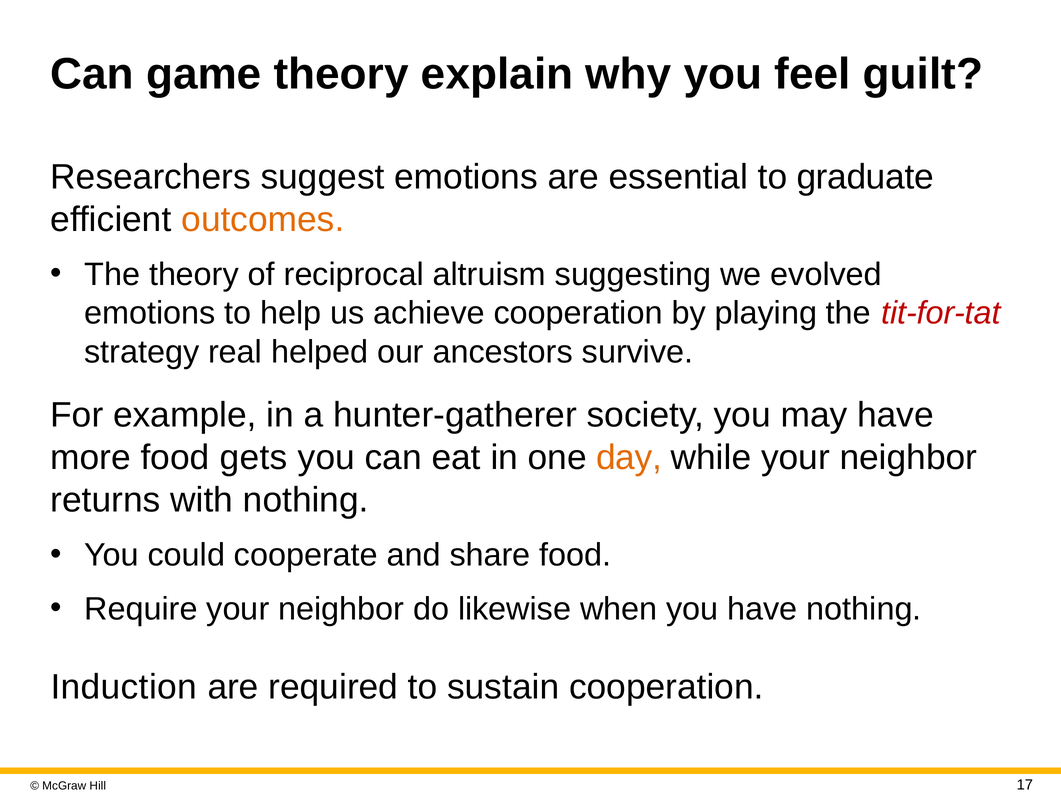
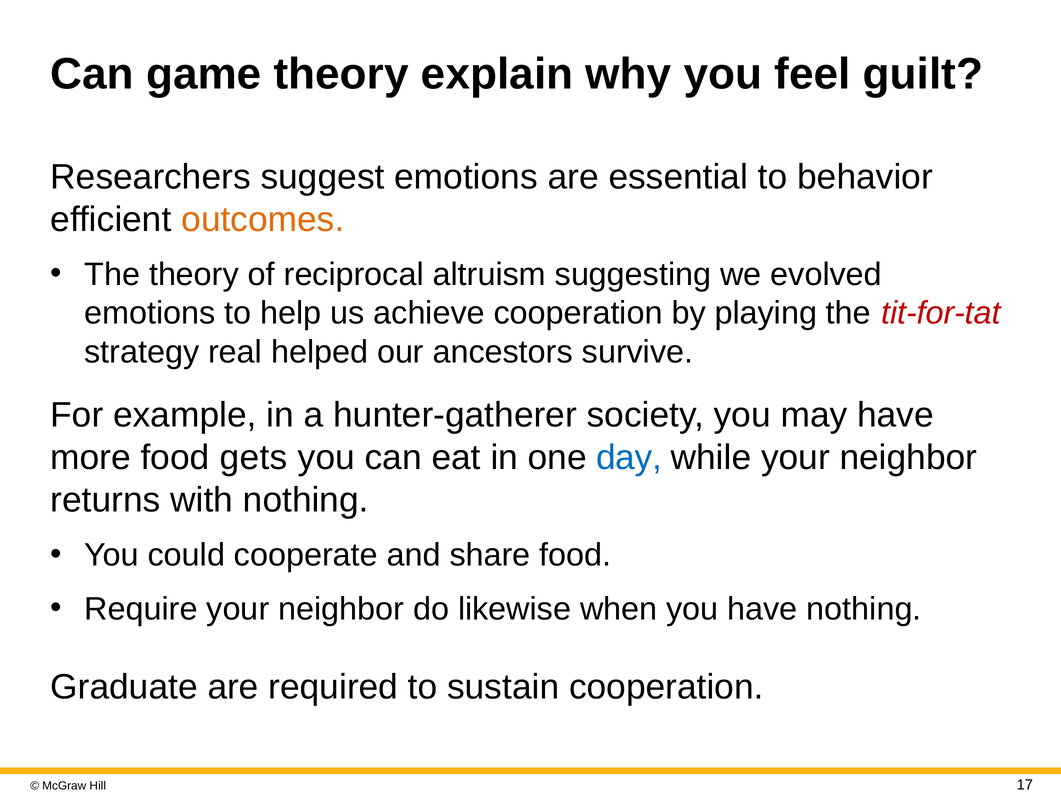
graduate: graduate -> behavior
day colour: orange -> blue
Induction: Induction -> Graduate
